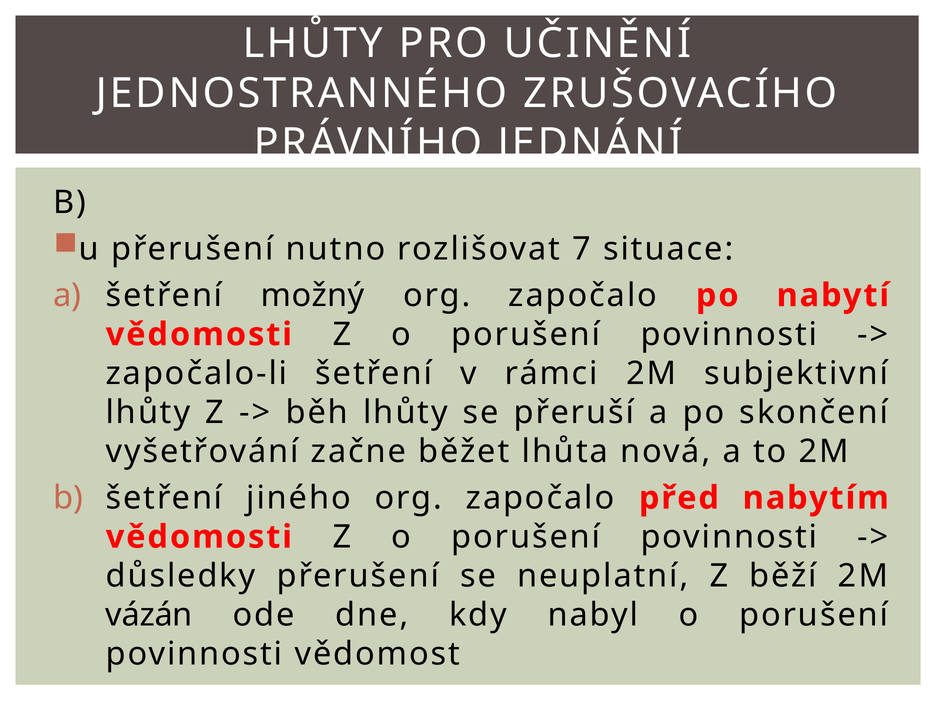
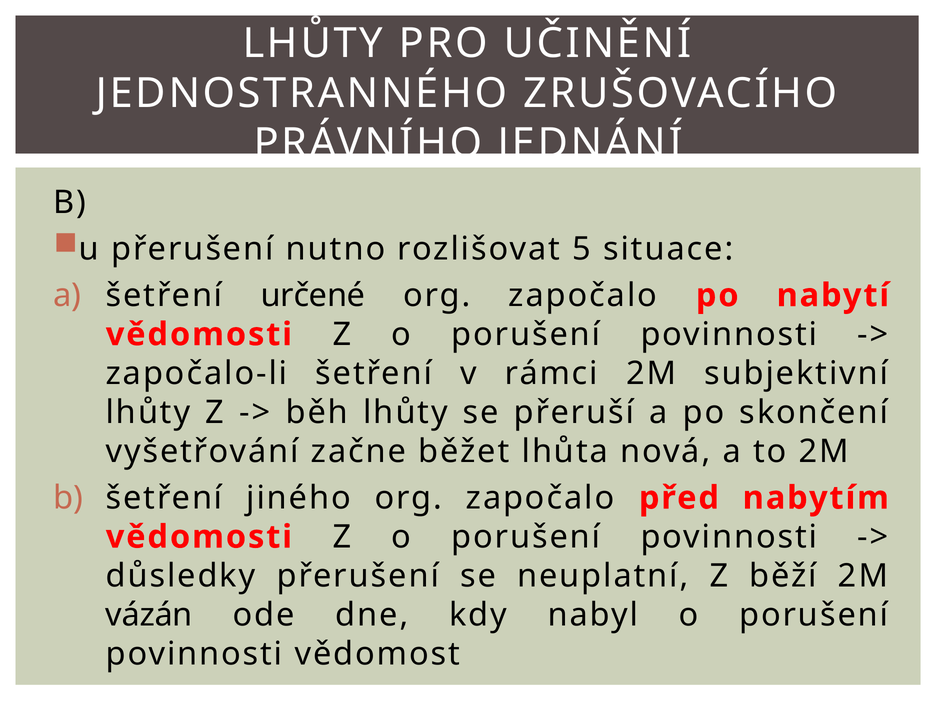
7: 7 -> 5
možný: možný -> určené
